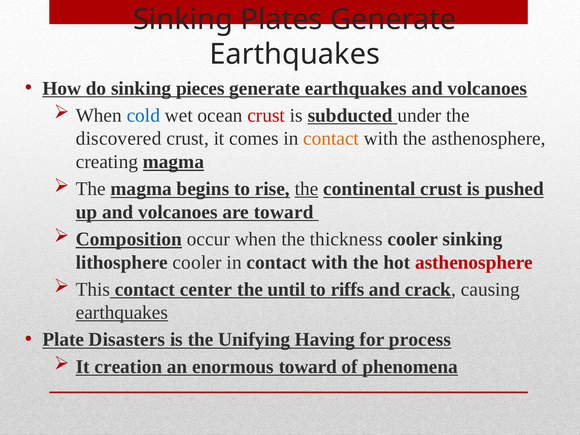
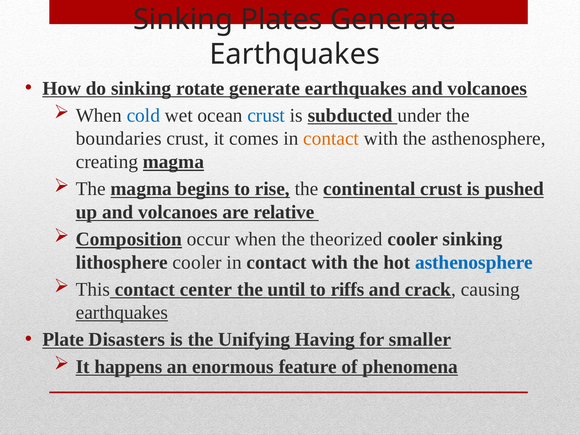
pieces: pieces -> rotate
crust at (266, 115) colour: red -> blue
discovered: discovered -> boundaries
the at (307, 189) underline: present -> none
are toward: toward -> relative
thickness: thickness -> theorized
asthenosphere at (474, 262) colour: red -> blue
process: process -> smaller
creation: creation -> happens
enormous toward: toward -> feature
